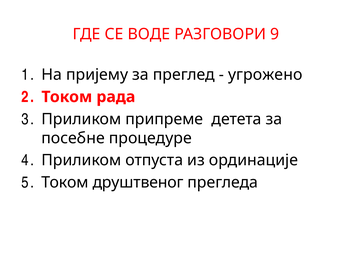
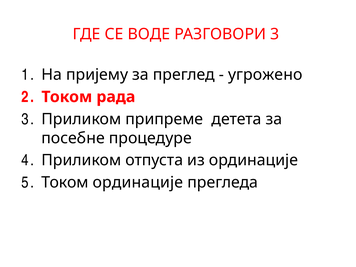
РАЗГОВОРИ 9: 9 -> 3
Током друштвеног: друштвеног -> ординације
